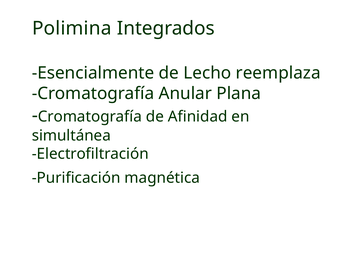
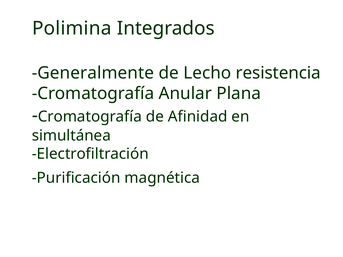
Esencialmente: Esencialmente -> Generalmente
reemplaza: reemplaza -> resistencia
